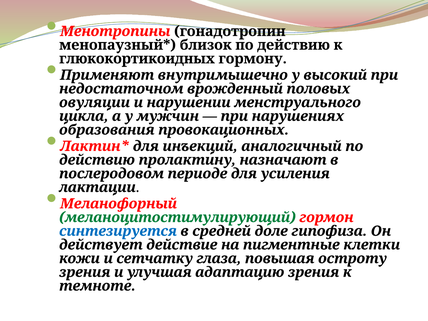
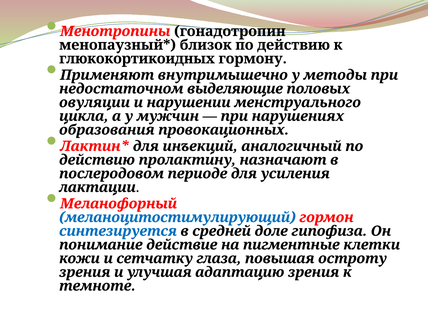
высокий: высокий -> методы
врожденный: врожденный -> выделяющие
меланоцитостимулирующий colour: green -> blue
действует: действует -> понимание
